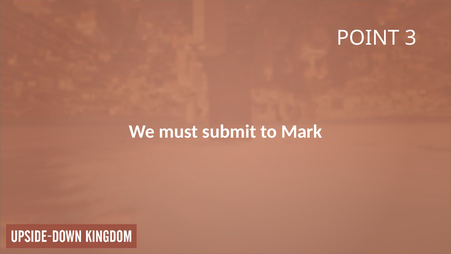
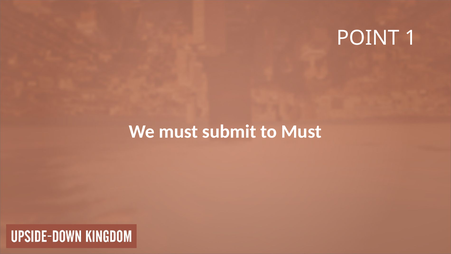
3: 3 -> 1
to Mark: Mark -> Must
